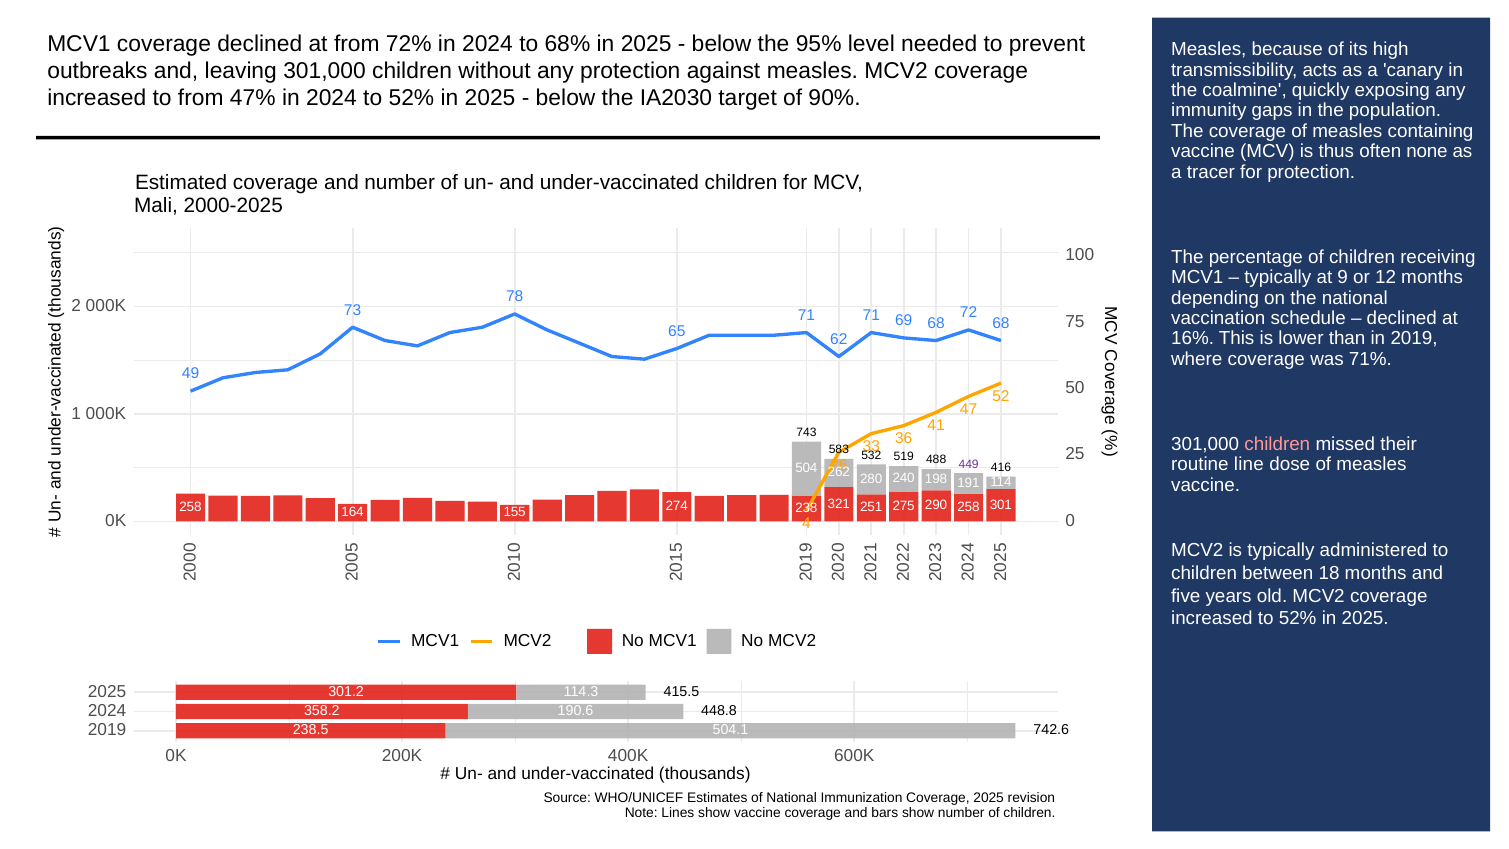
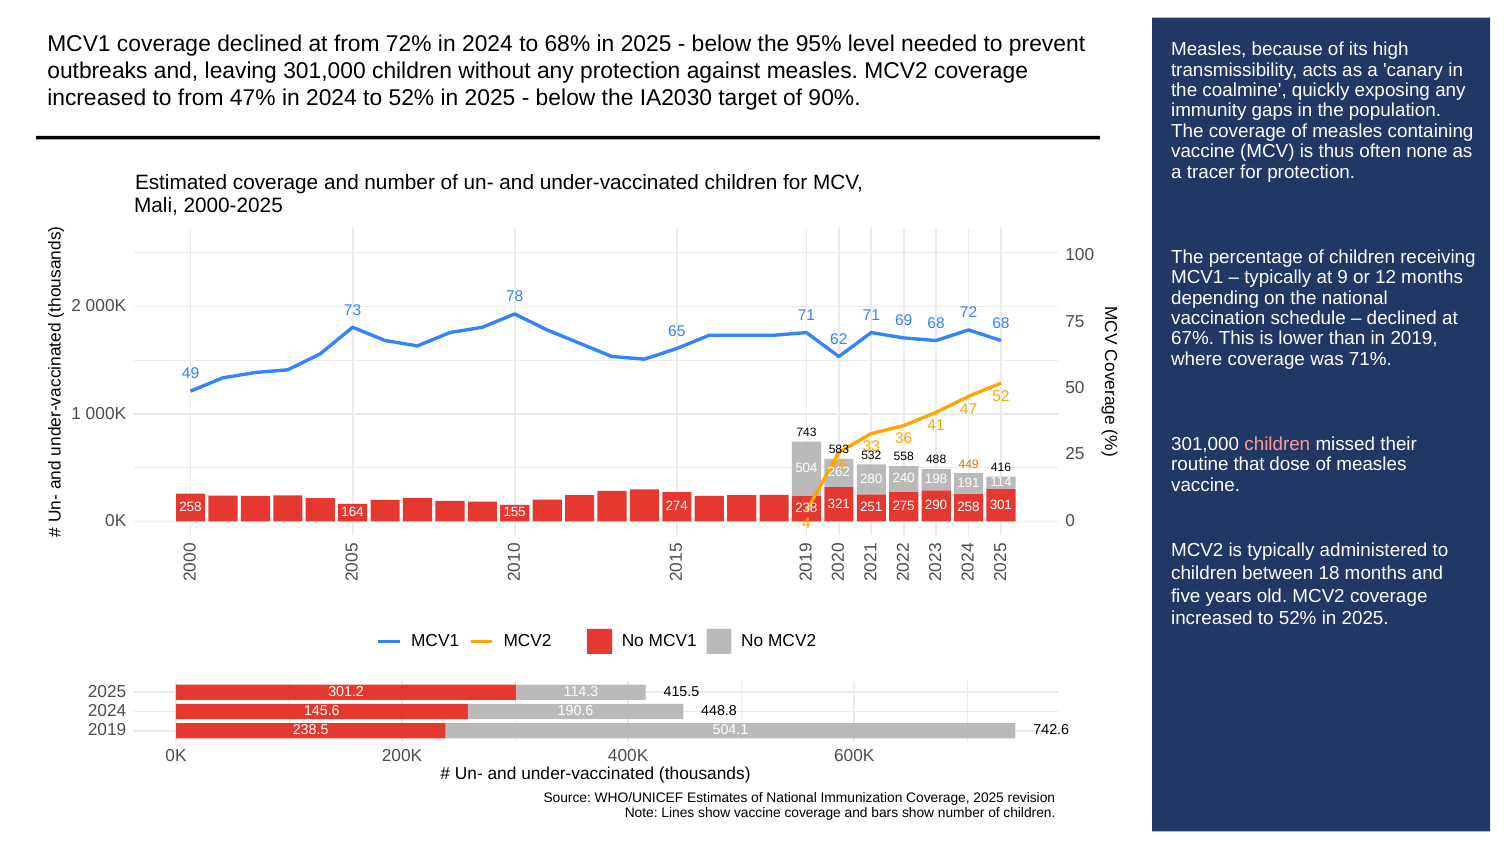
16%: 16% -> 67%
519: 519 -> 558
449 colour: purple -> orange
line: line -> that
358.2: 358.2 -> 145.6
